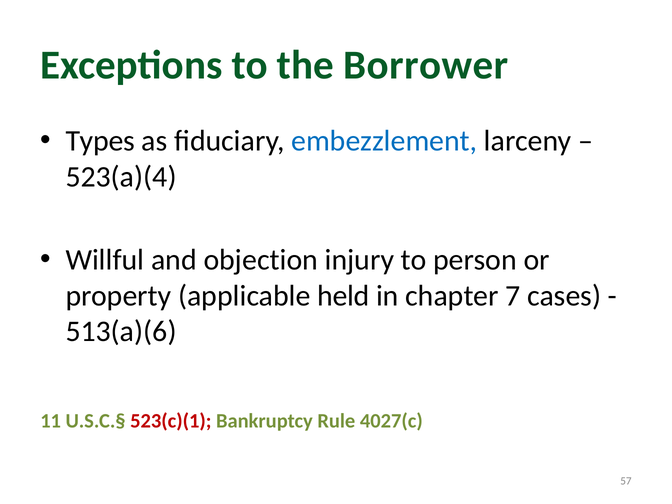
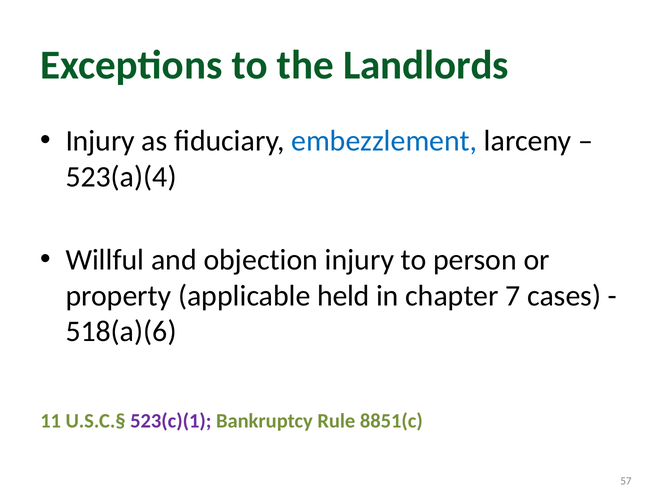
Borrower: Borrower -> Landlords
Types at (100, 141): Types -> Injury
513(a)(6: 513(a)(6 -> 518(a)(6
523(c)(1 colour: red -> purple
4027(c: 4027(c -> 8851(c
